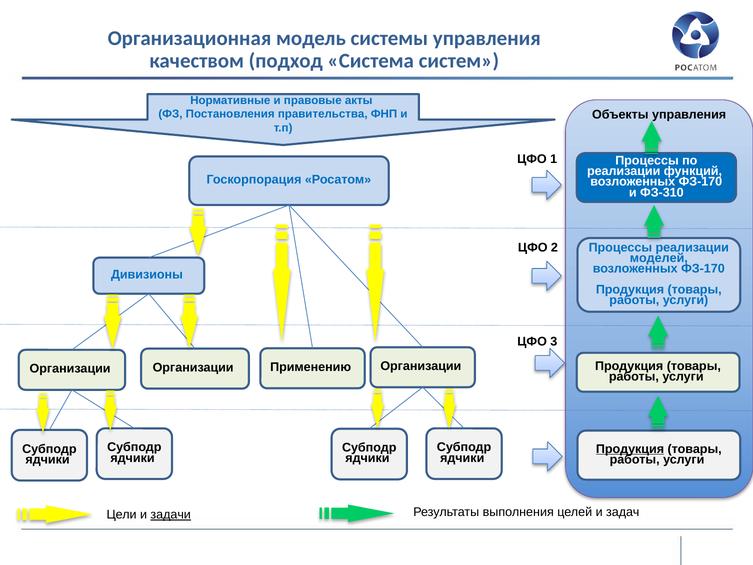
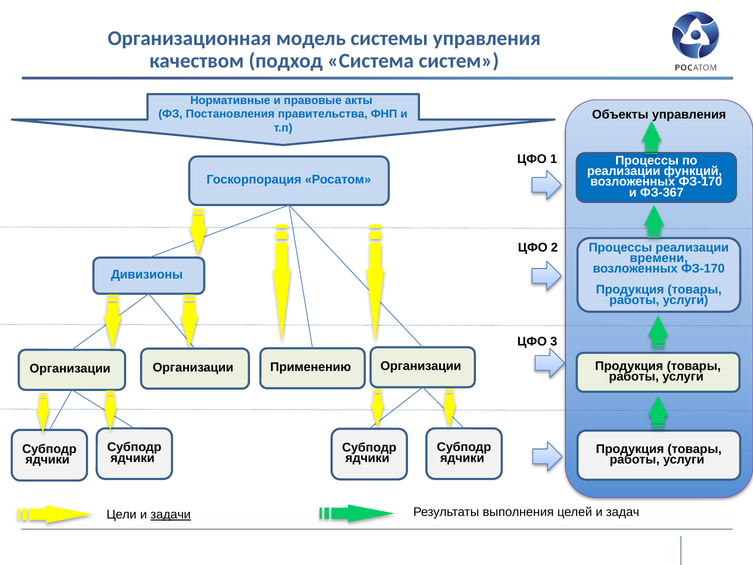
ФЗ-310: ФЗ-310 -> ФЗ-367
моделей: моделей -> времени
Продукция at (630, 449) underline: present -> none
